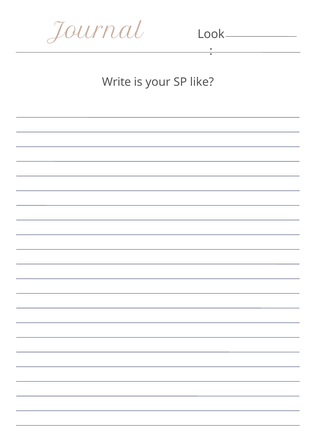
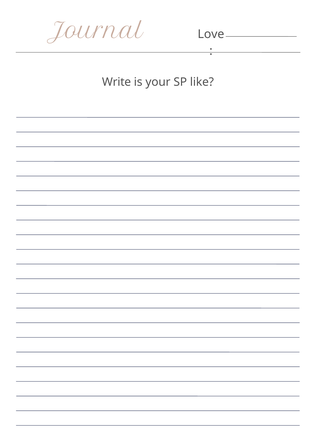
Look: Look -> Love
